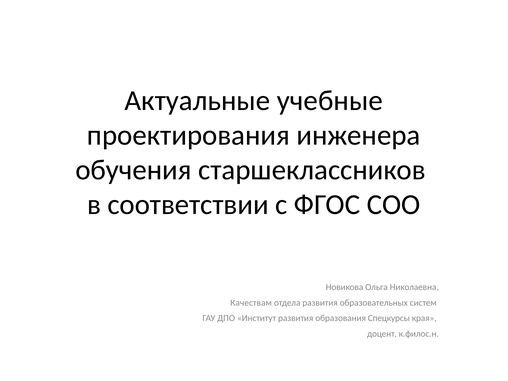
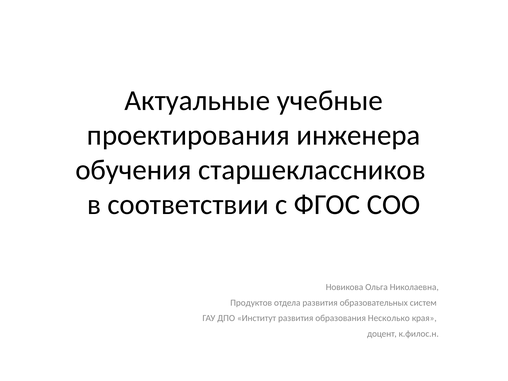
Качествам: Качествам -> Продуктов
Спецкурсы: Спецкурсы -> Несколько
